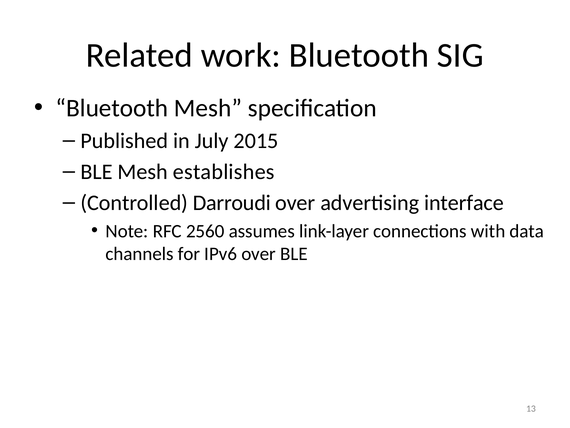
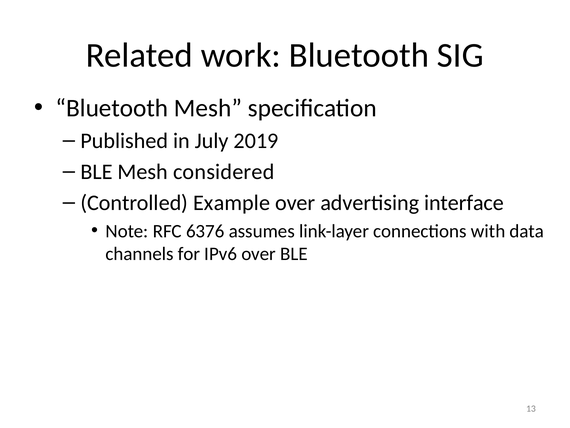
2015: 2015 -> 2019
establishes: establishes -> considered
Darroudi: Darroudi -> Example
2560: 2560 -> 6376
